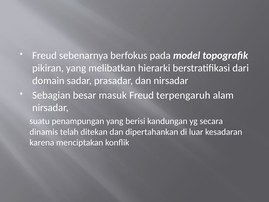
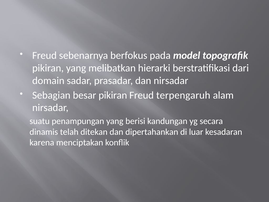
besar masuk: masuk -> pikiran
